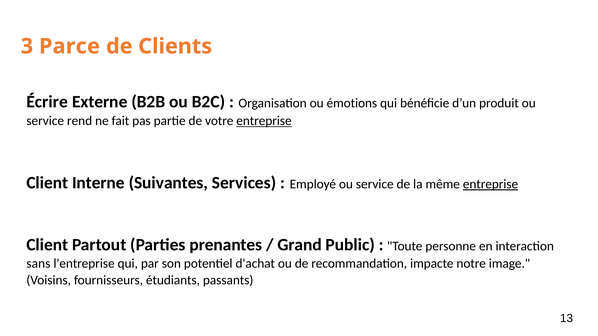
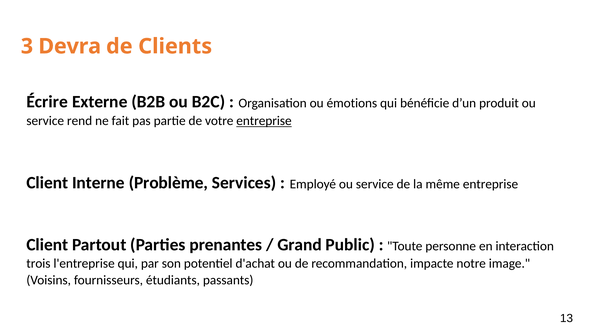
Parce: Parce -> Devra
Suivantes: Suivantes -> Problème
entreprise at (491, 184) underline: present -> none
sans: sans -> trois
